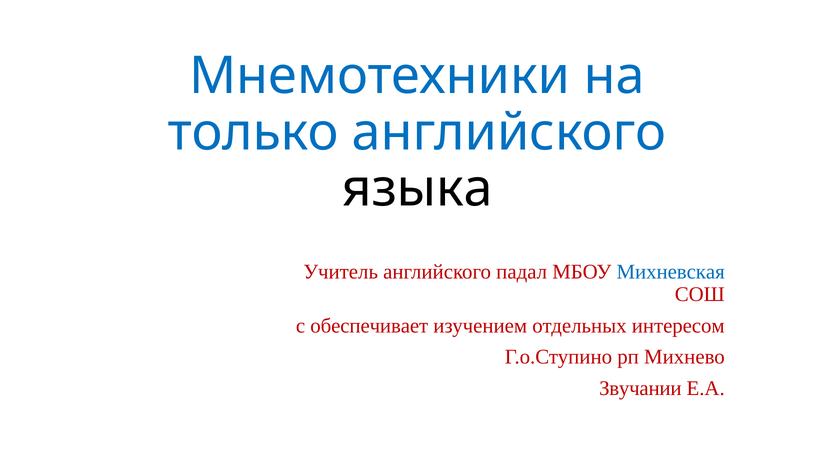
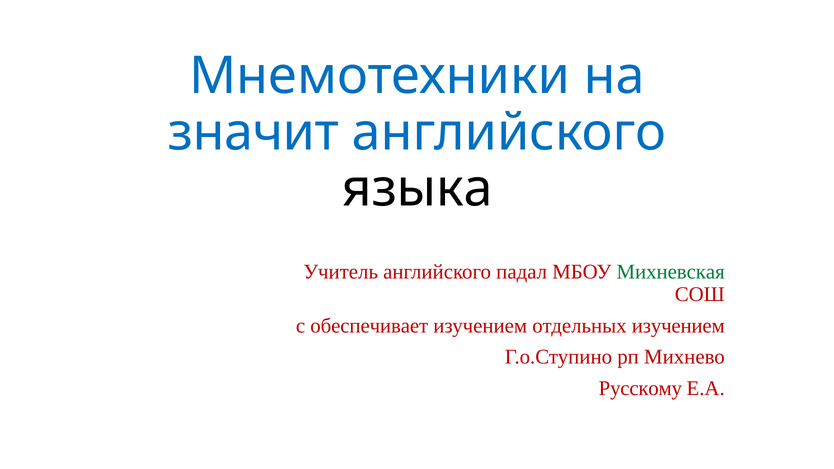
только: только -> значит
Михневская colour: blue -> green
отдельных интересом: интересом -> изучением
Звучании: Звучании -> Русскому
